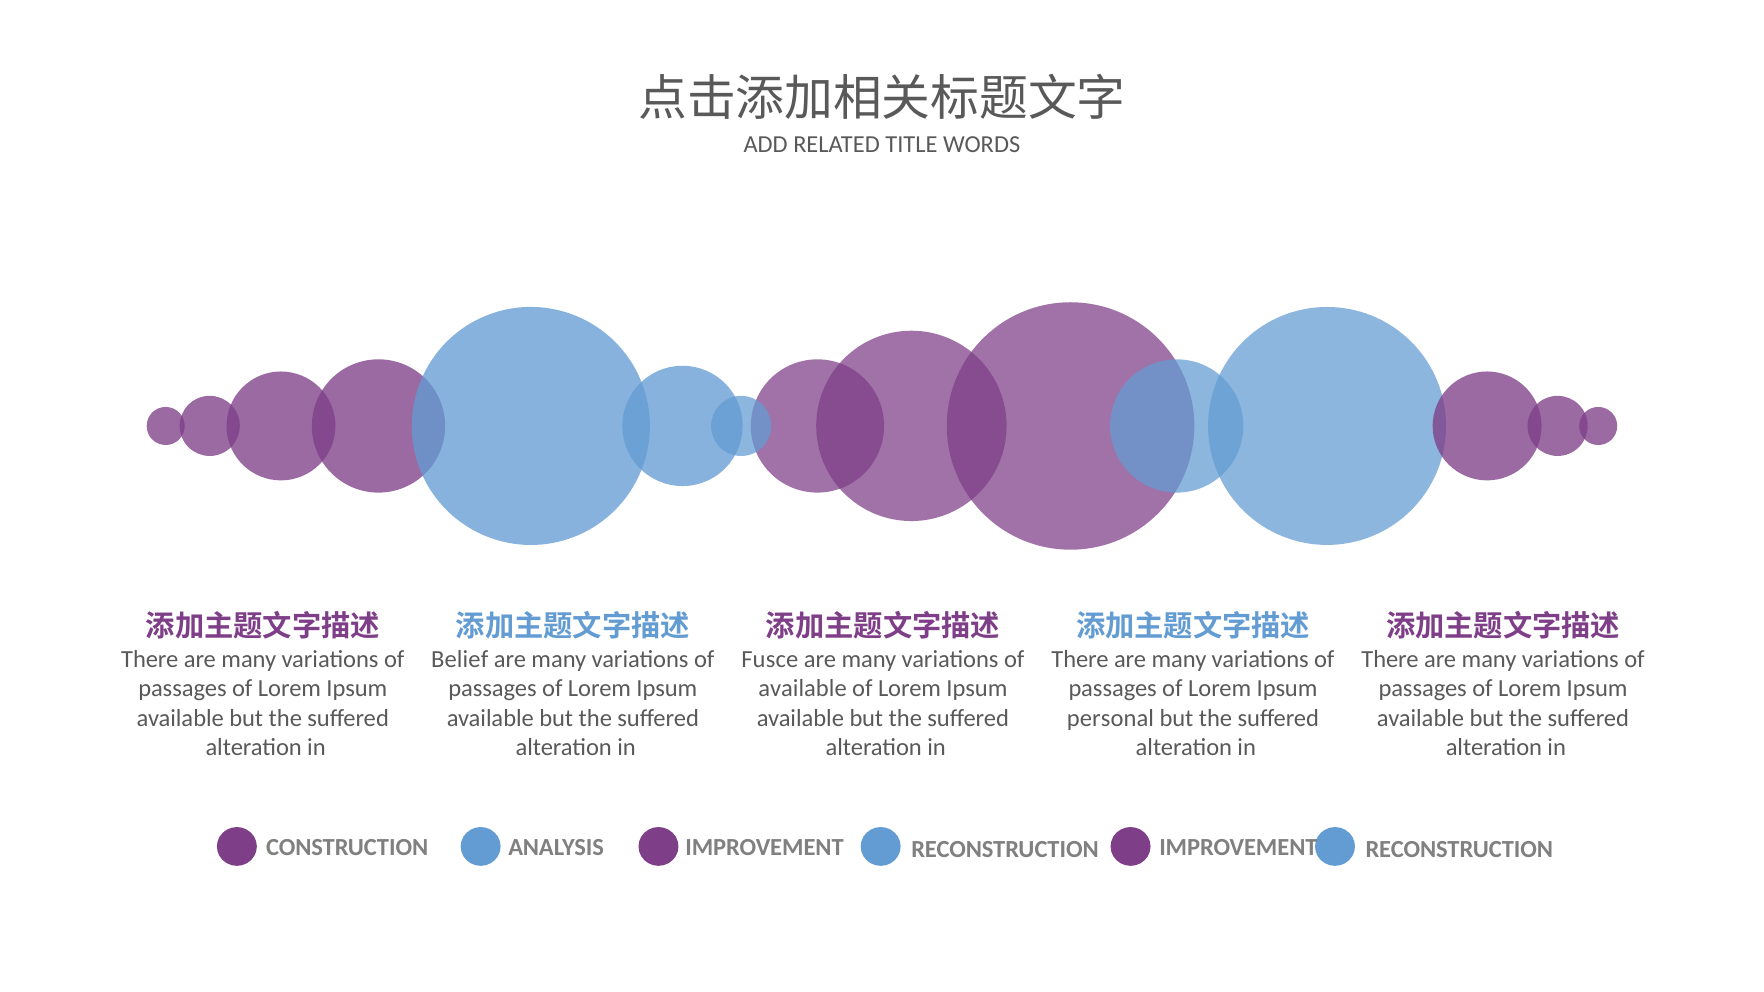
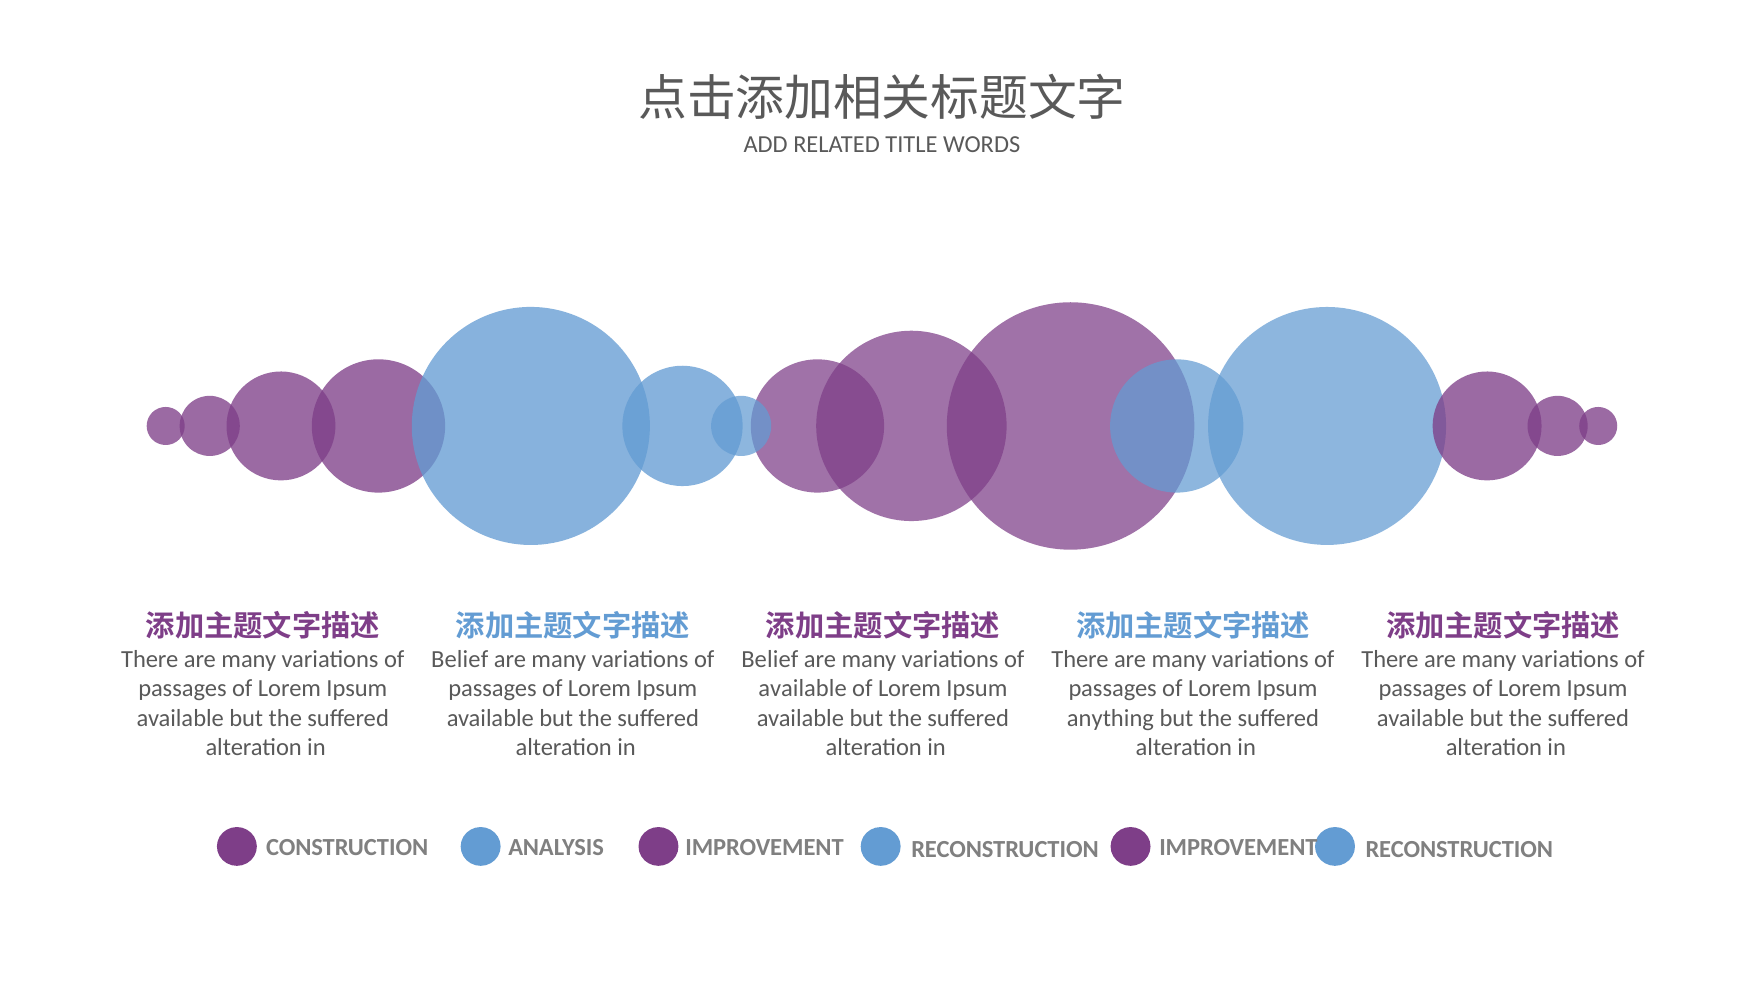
Fusce at (770, 659): Fusce -> Belief
personal: personal -> anything
